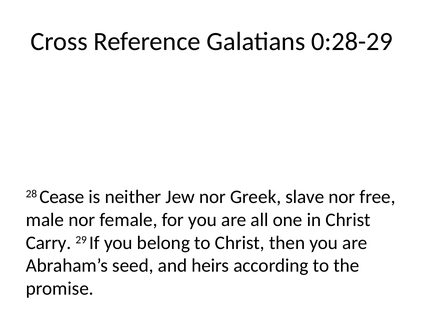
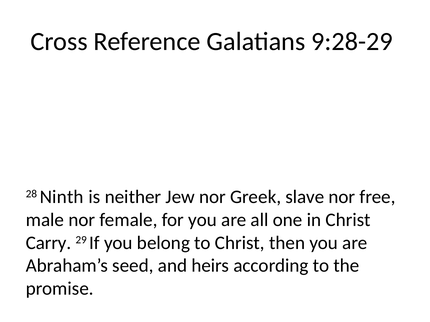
0:28-29: 0:28-29 -> 9:28-29
Cease: Cease -> Ninth
